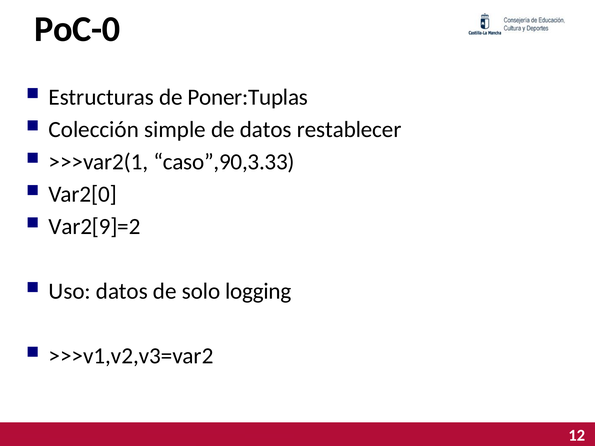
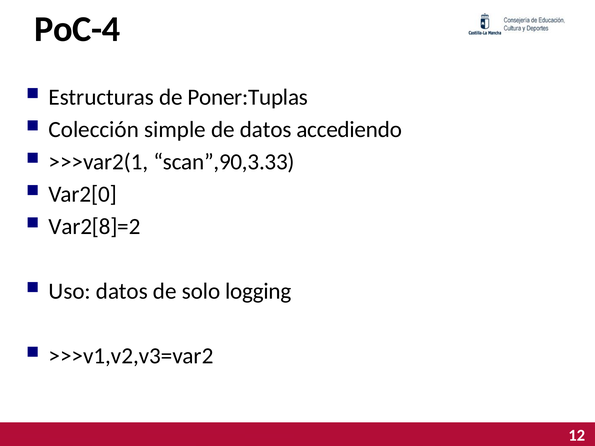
PoC-0: PoC-0 -> PoC-4
restablecer: restablecer -> accediendo
caso”,90,3.33: caso”,90,3.33 -> scan”,90,3.33
Var2[9]=2: Var2[9]=2 -> Var2[8]=2
